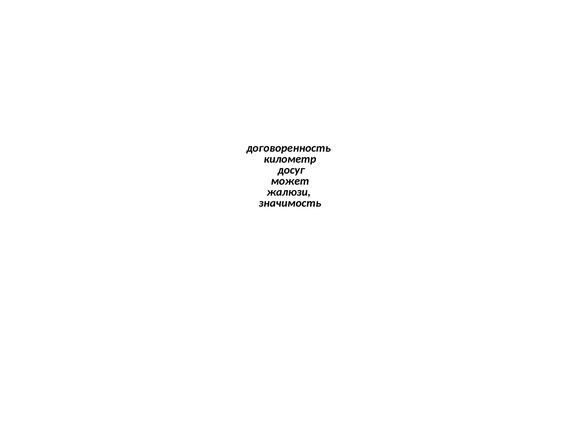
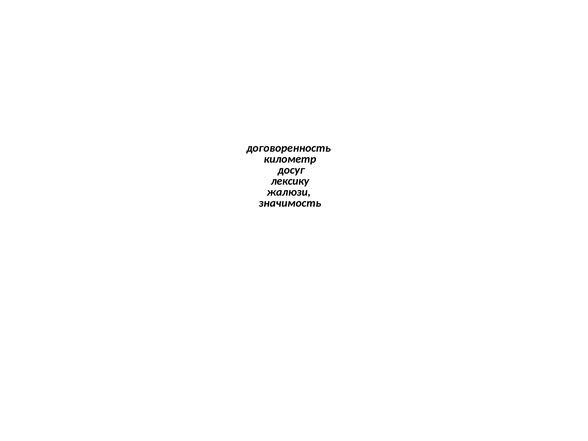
может: может -> лексику
